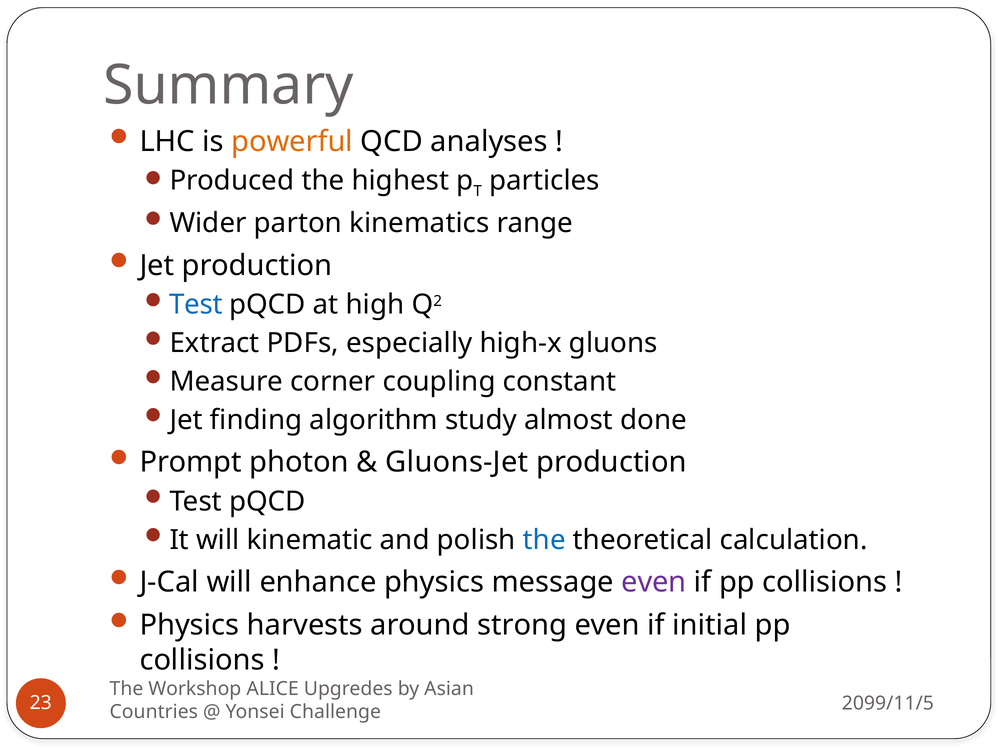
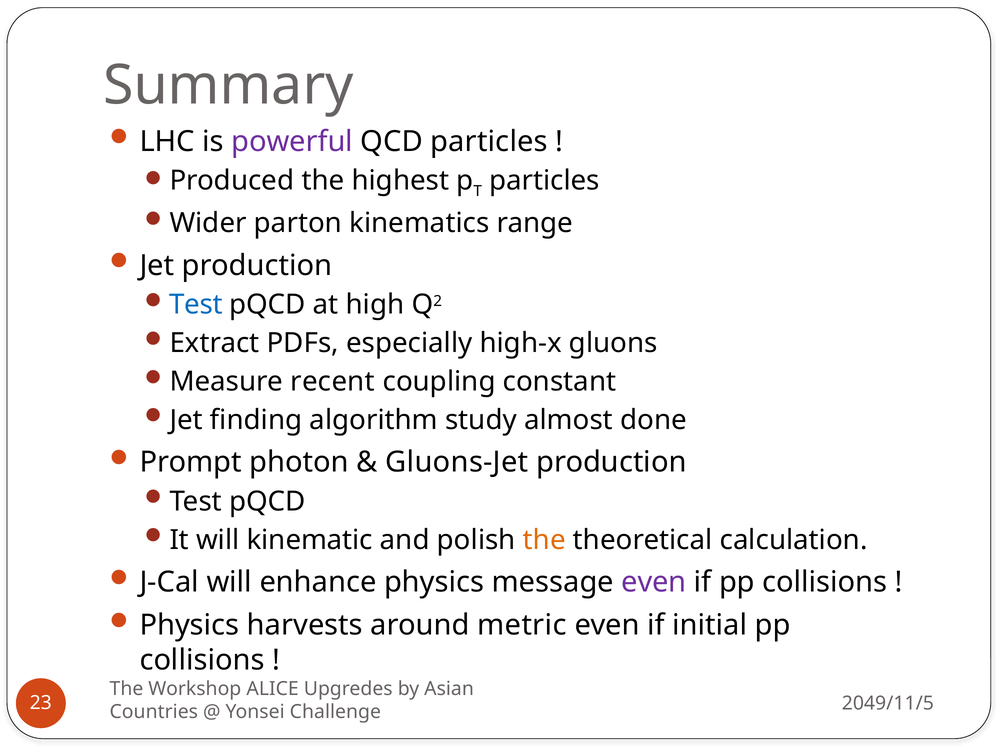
powerful colour: orange -> purple
QCD analyses: analyses -> particles
corner: corner -> recent
the at (544, 540) colour: blue -> orange
strong: strong -> metric
2099/11/5: 2099/11/5 -> 2049/11/5
